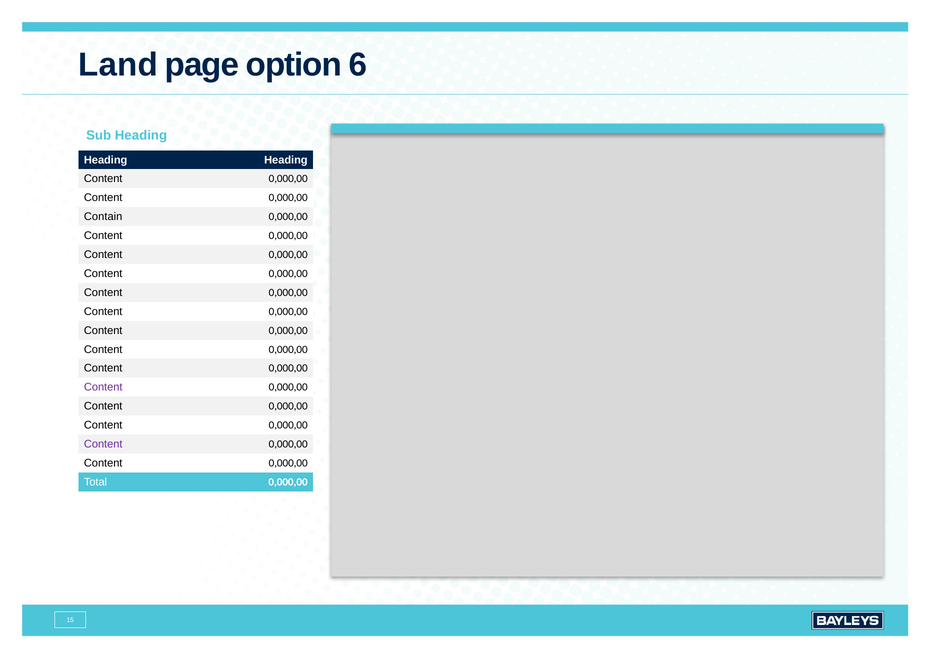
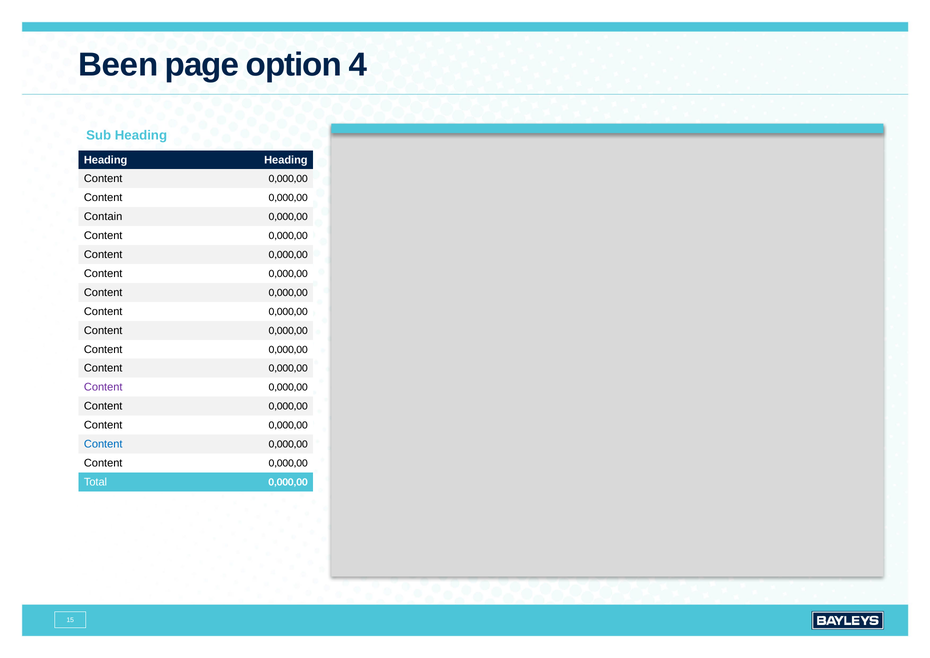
Land: Land -> Been
6: 6 -> 4
Content at (103, 444) colour: purple -> blue
